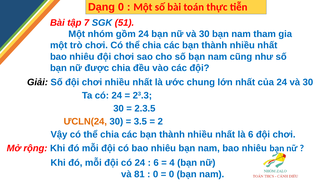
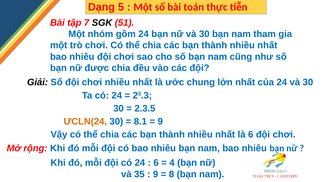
Dạng 0: 0 -> 5
SGK colour: blue -> black
3.5: 3.5 -> 8.1
2 at (160, 121): 2 -> 9
81: 81 -> 35
0 at (156, 174): 0 -> 9
0 at (172, 174): 0 -> 8
